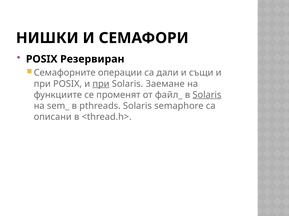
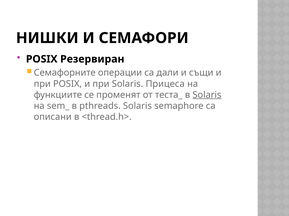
при at (101, 84) underline: present -> none
Заемане: Заемане -> Прицеса
файл_: файл_ -> теста_
